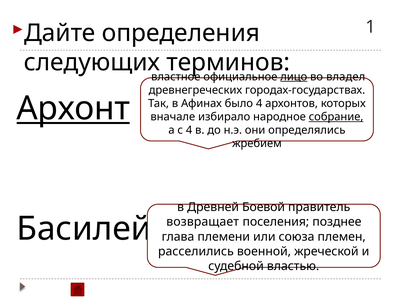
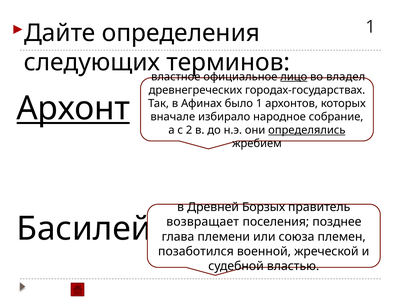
было 4: 4 -> 1
собрание underline: present -> none
с 4: 4 -> 2
определялись underline: none -> present
Боевой: Боевой -> Борзых
расселились: расселились -> позаботился
